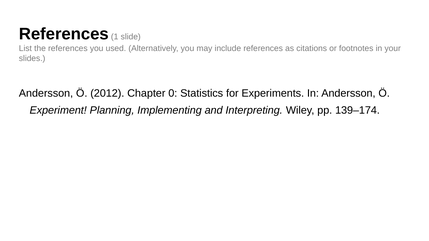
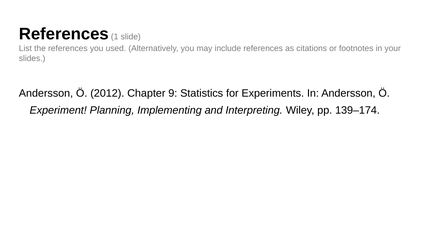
0: 0 -> 9
